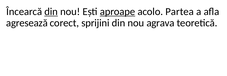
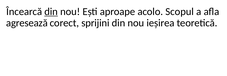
aproape underline: present -> none
Partea: Partea -> Scopul
agrava: agrava -> ieșirea
